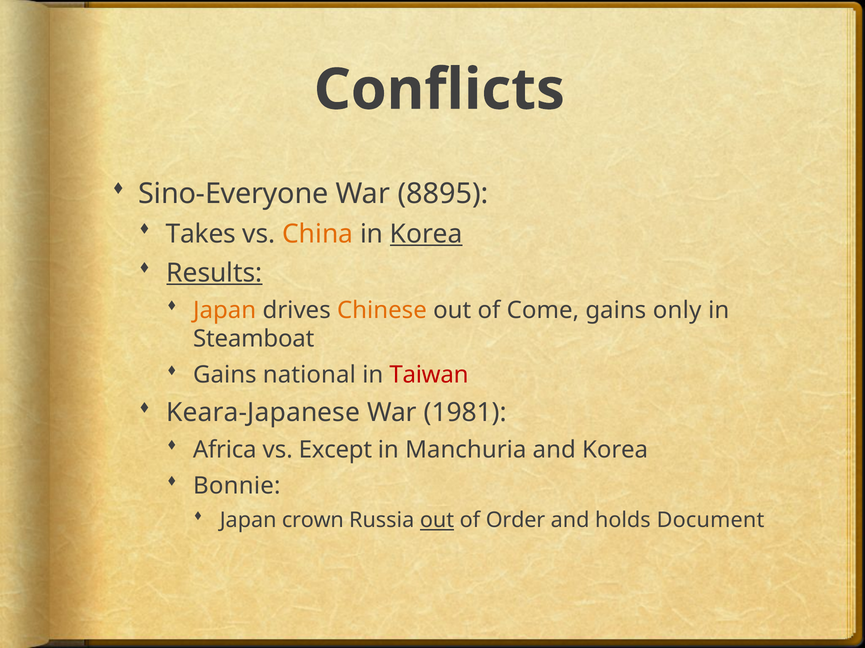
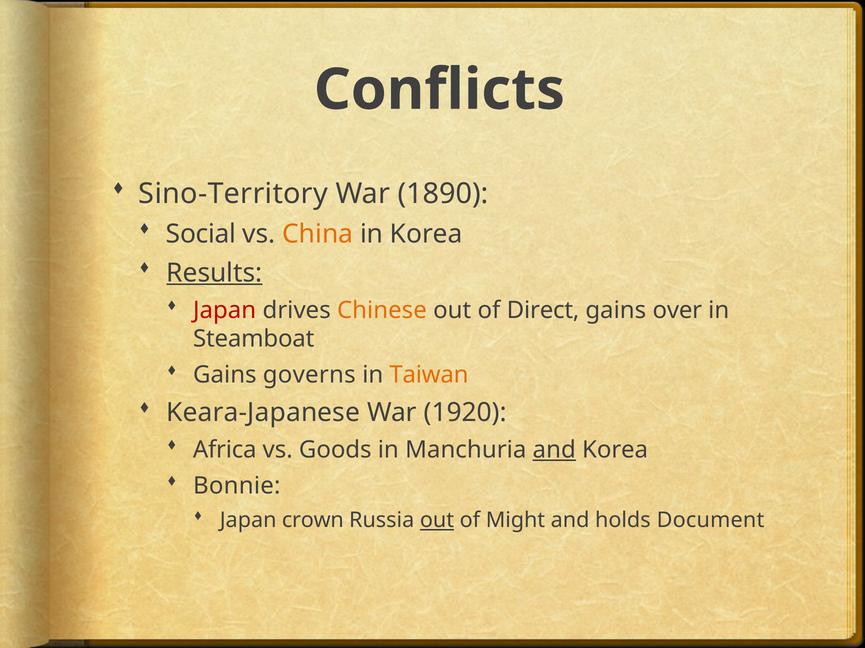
Sino-Everyone: Sino-Everyone -> Sino-Territory
8895: 8895 -> 1890
Takes: Takes -> Social
Korea at (426, 234) underline: present -> none
Japan at (225, 311) colour: orange -> red
Come: Come -> Direct
only: only -> over
national: national -> governs
Taiwan colour: red -> orange
1981: 1981 -> 1920
Except: Except -> Goods
and at (554, 450) underline: none -> present
Order: Order -> Might
